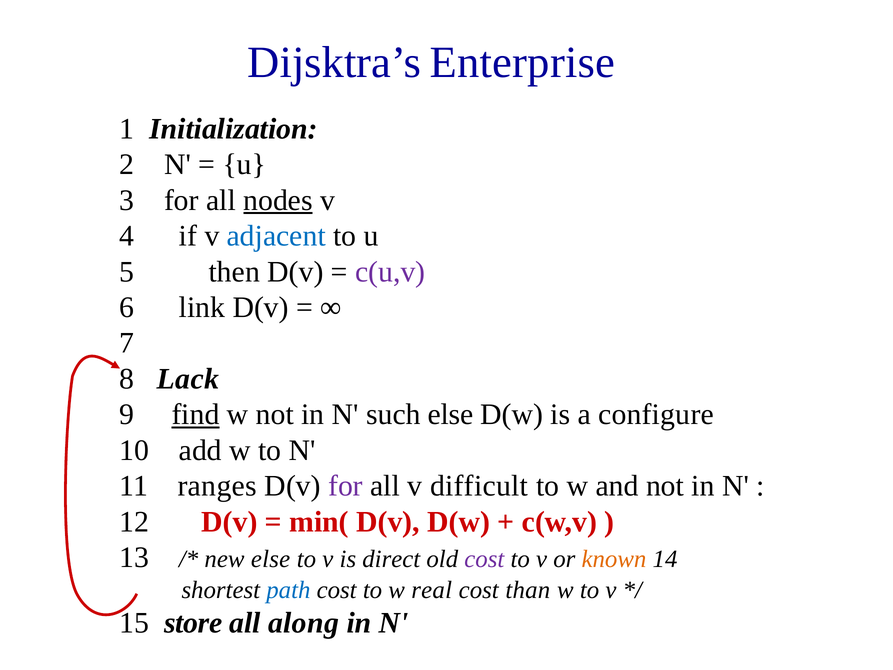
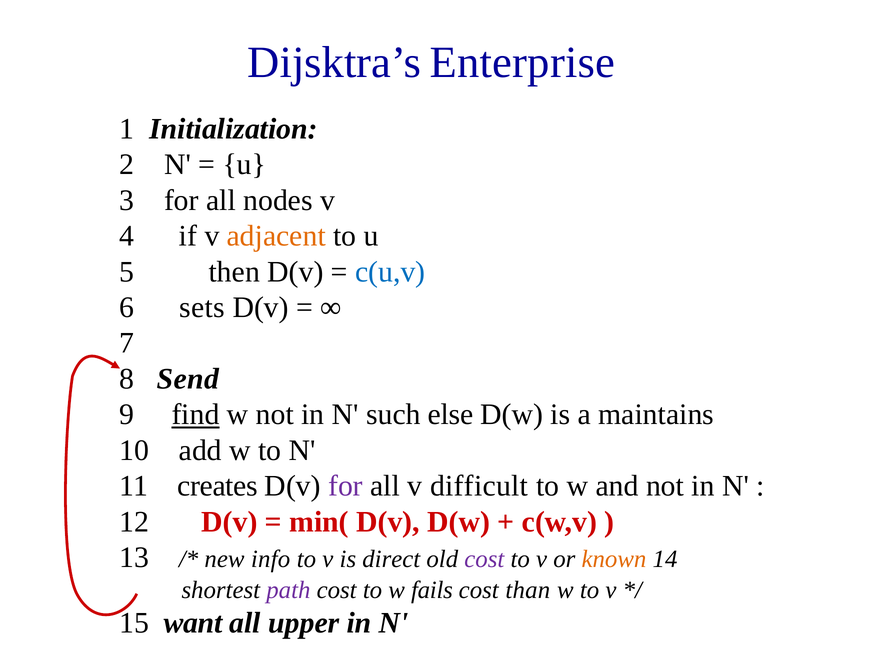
nodes underline: present -> none
adjacent colour: blue -> orange
c(u,v colour: purple -> blue
link: link -> sets
Lack: Lack -> Send
configure: configure -> maintains
ranges: ranges -> creates
new else: else -> info
path colour: blue -> purple
real: real -> fails
store: store -> want
along: along -> upper
